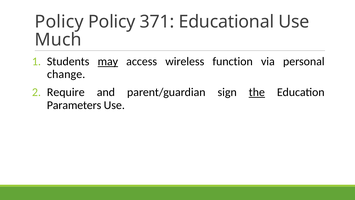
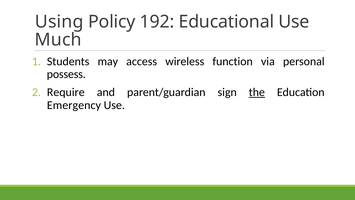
Policy at (59, 22): Policy -> Using
371: 371 -> 192
may underline: present -> none
change: change -> possess
Parameters: Parameters -> Emergency
